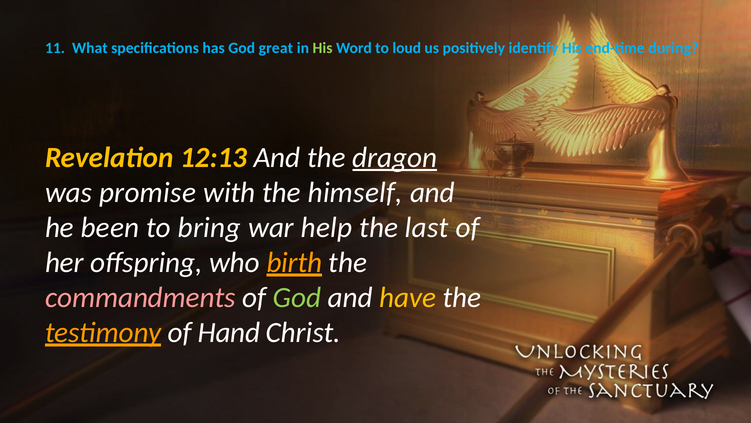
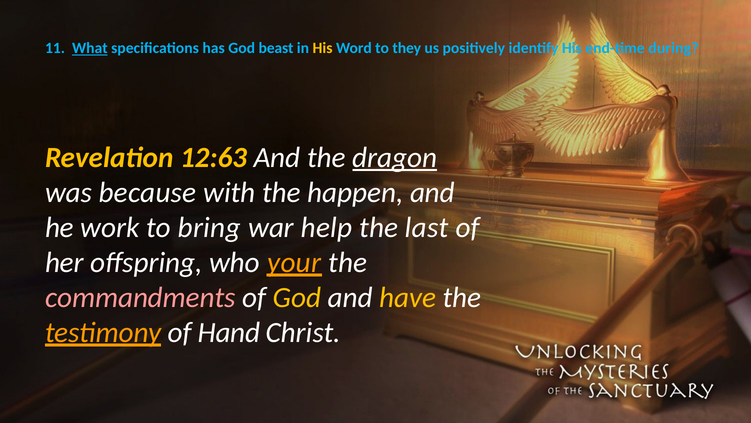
What underline: none -> present
great: great -> beast
His at (323, 48) colour: light green -> yellow
loud: loud -> they
12:13: 12:13 -> 12:63
promise: promise -> because
himself: himself -> happen
been: been -> work
birth: birth -> your
God at (297, 297) colour: light green -> yellow
